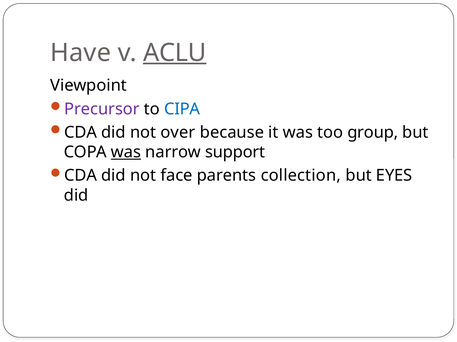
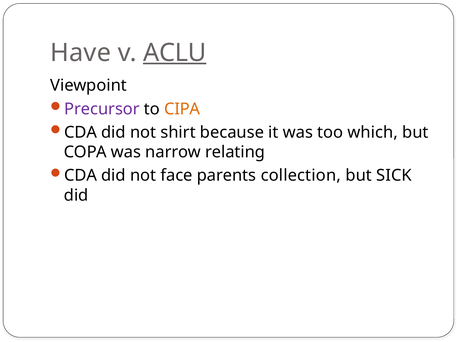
CIPA colour: blue -> orange
over: over -> shirt
group: group -> which
was at (126, 152) underline: present -> none
support: support -> relating
EYES: EYES -> SICK
